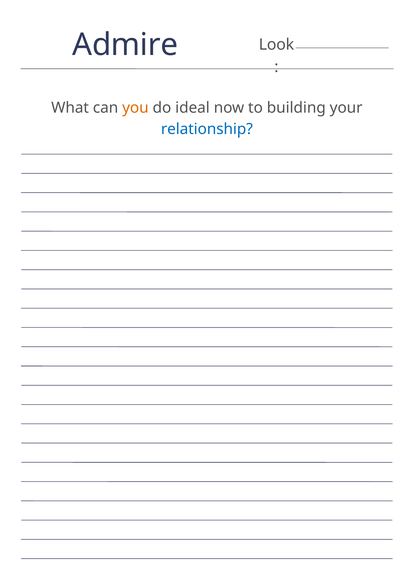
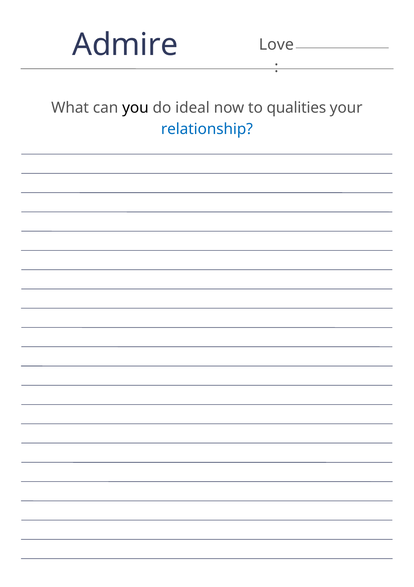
Look: Look -> Love
you colour: orange -> black
building: building -> qualities
